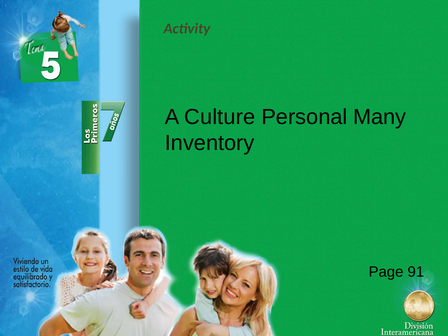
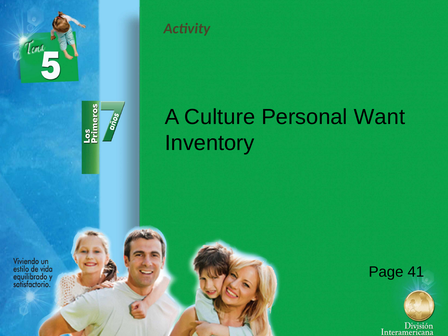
Many: Many -> Want
91: 91 -> 41
